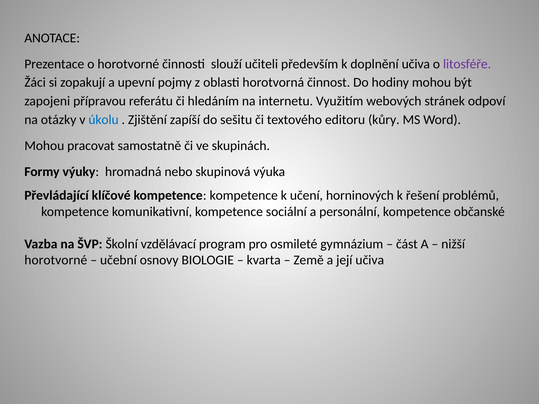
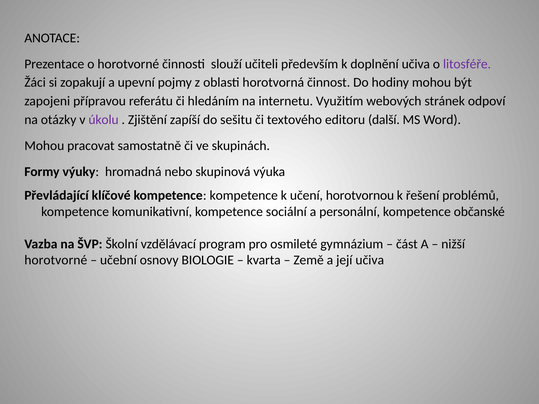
úkolu colour: blue -> purple
kůry: kůry -> další
horninových: horninových -> horotvornou
